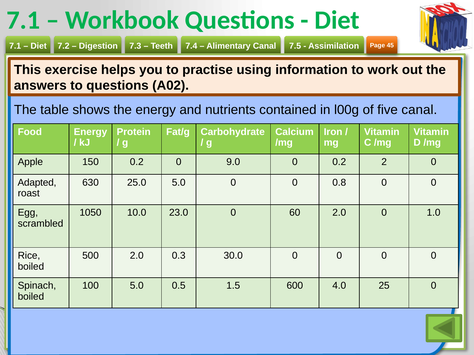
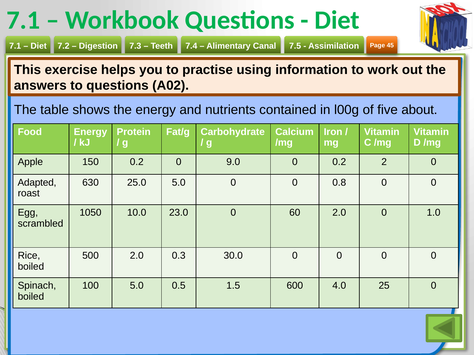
five canal: canal -> about
